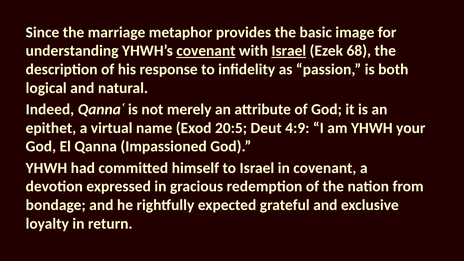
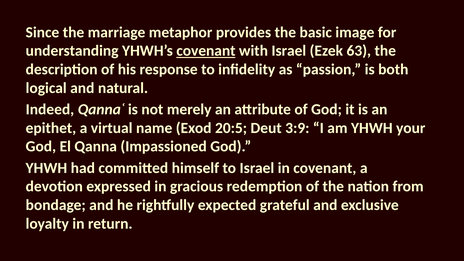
Israel at (289, 51) underline: present -> none
68: 68 -> 63
4:9: 4:9 -> 3:9
